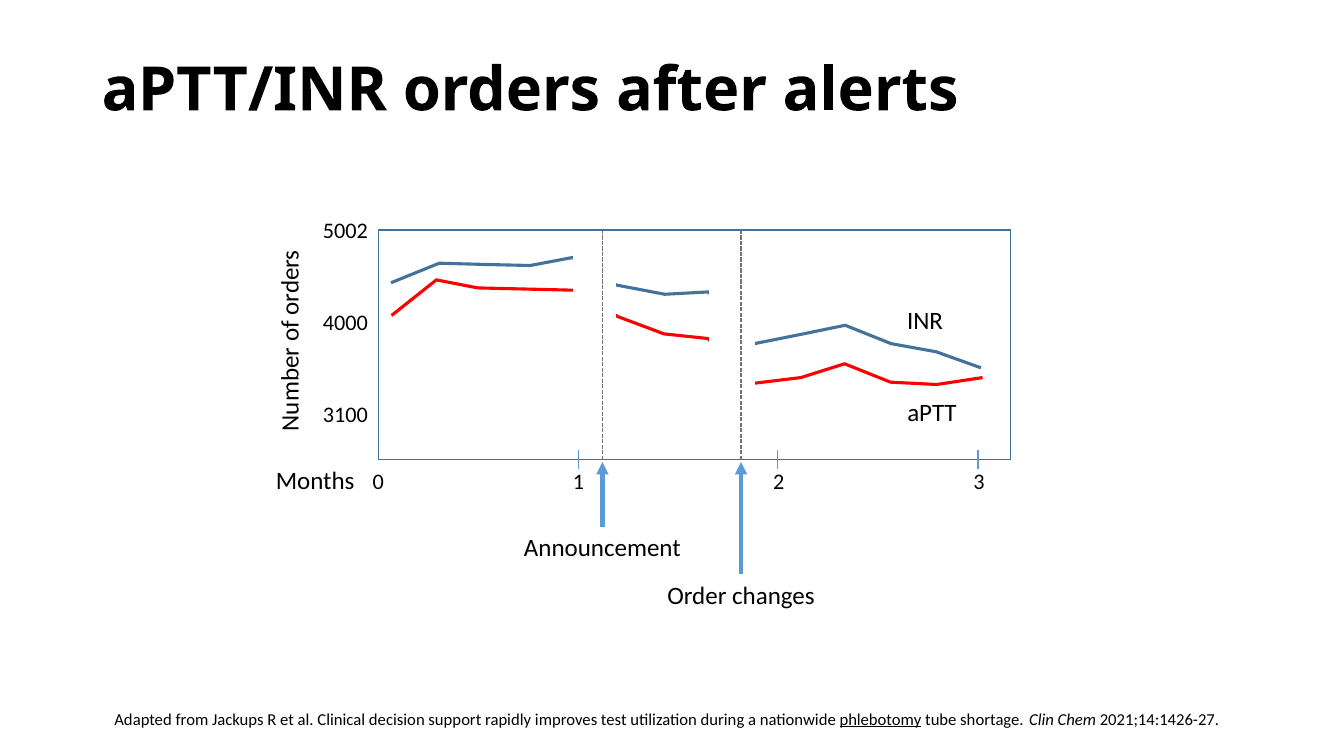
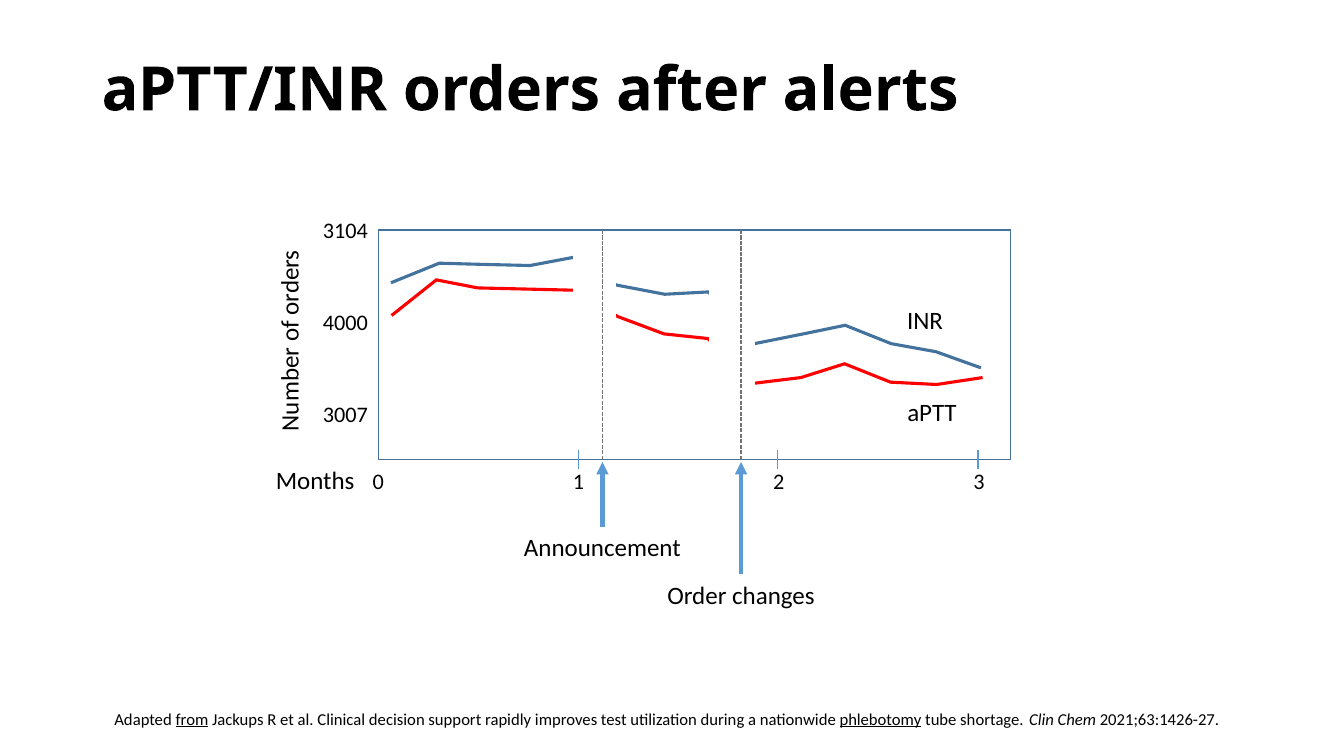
5002: 5002 -> 3104
3100: 3100 -> 3007
from underline: none -> present
2021;14:1426-27: 2021;14:1426-27 -> 2021;63:1426-27
